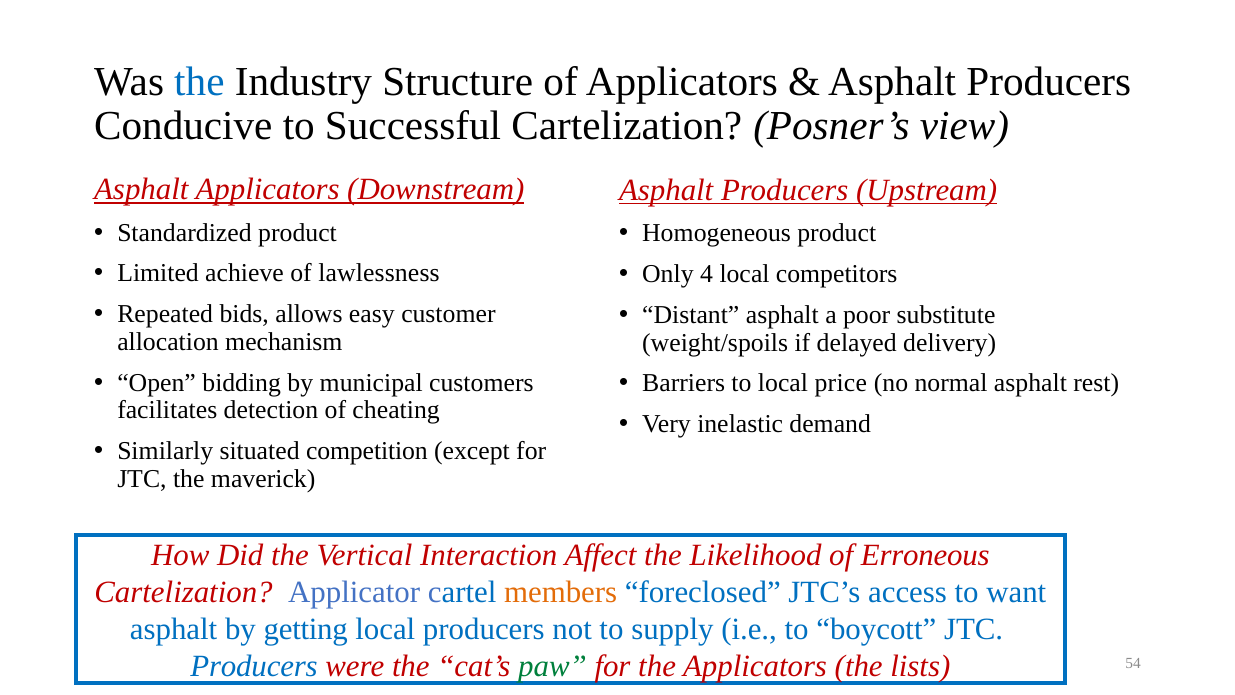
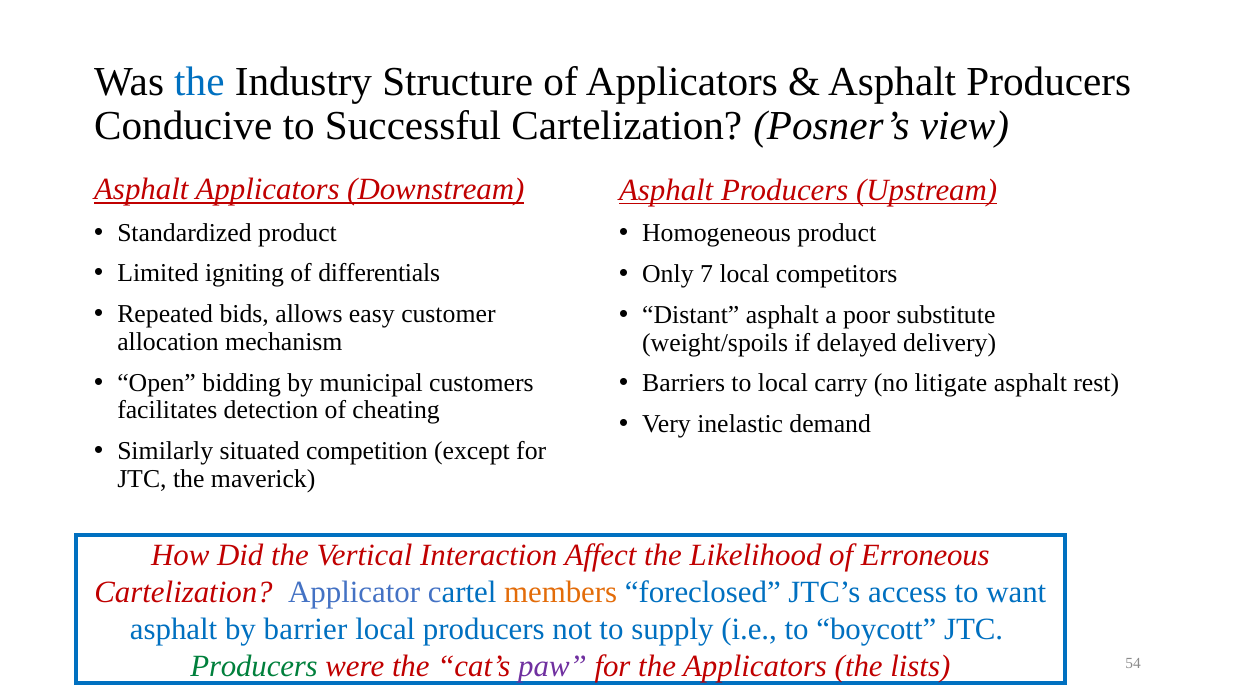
achieve: achieve -> igniting
lawlessness: lawlessness -> differentials
4: 4 -> 7
price: price -> carry
normal: normal -> litigate
getting: getting -> barrier
Producers at (254, 666) colour: blue -> green
paw colour: green -> purple
